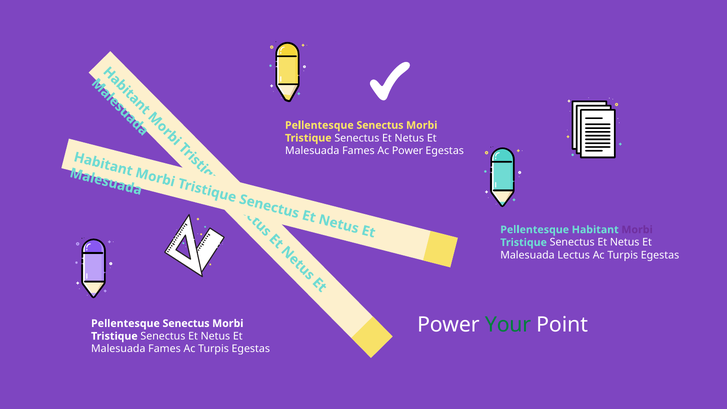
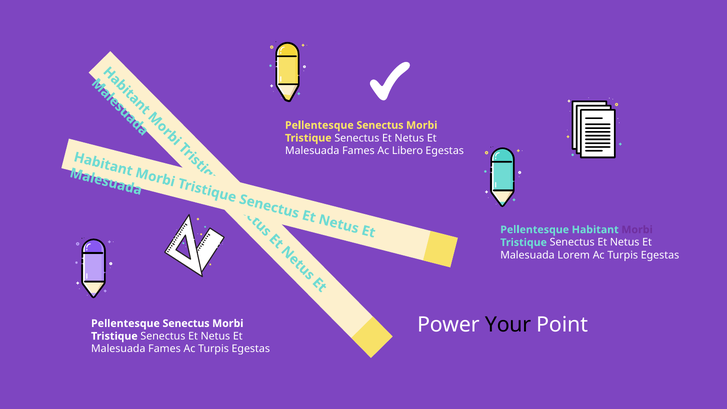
Ac Power: Power -> Libero
Lectus: Lectus -> Lorem
Your colour: green -> black
